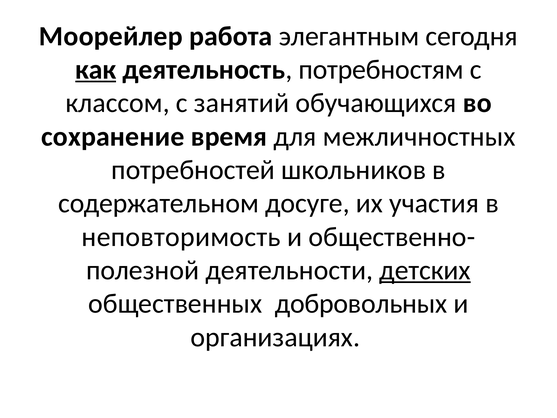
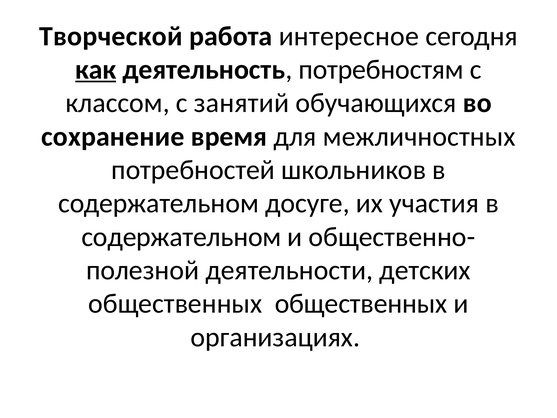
Моорейлер: Моорейлер -> Творческой
элегантным: элегантным -> интересное
неповторимость at (181, 237): неповторимость -> содержательном
детских underline: present -> none
общественных добровольных: добровольных -> общественных
